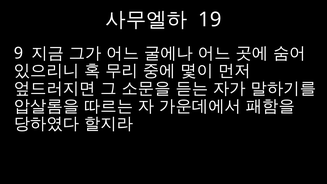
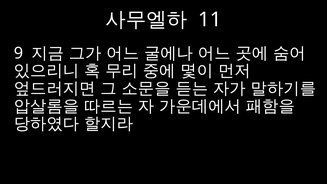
19: 19 -> 11
